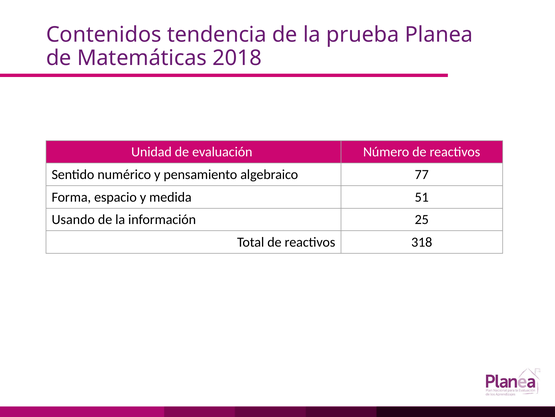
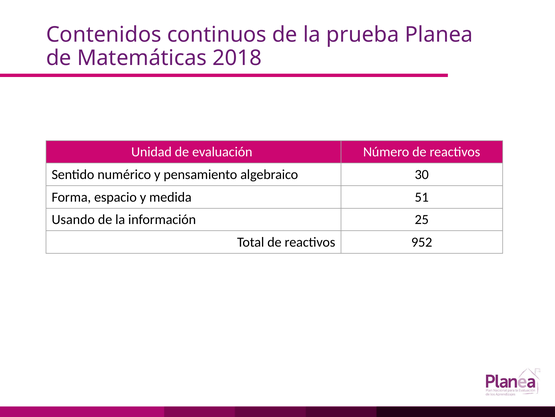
tendencia: tendencia -> continuos
77: 77 -> 30
318: 318 -> 952
